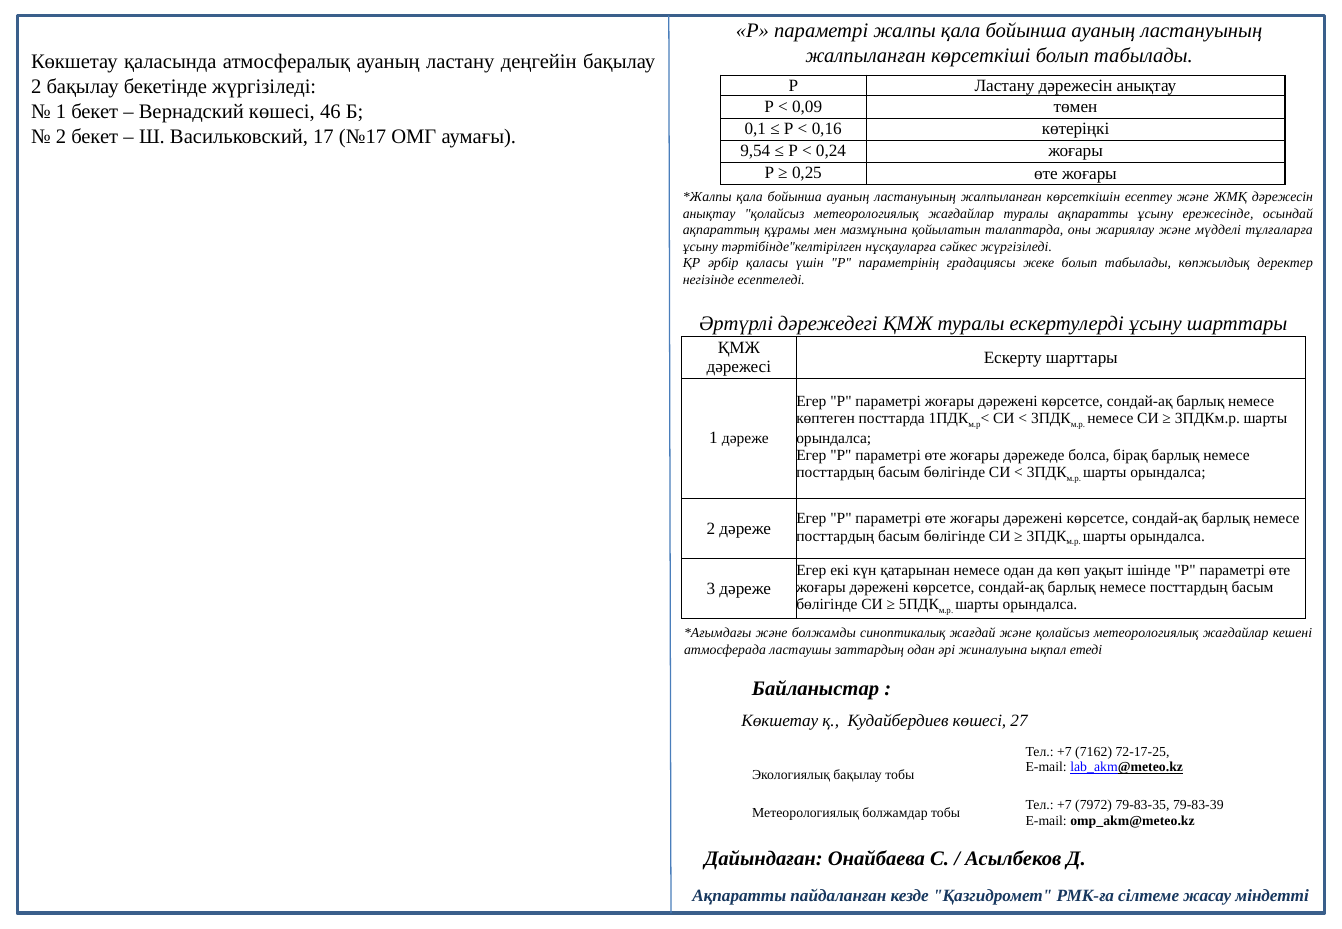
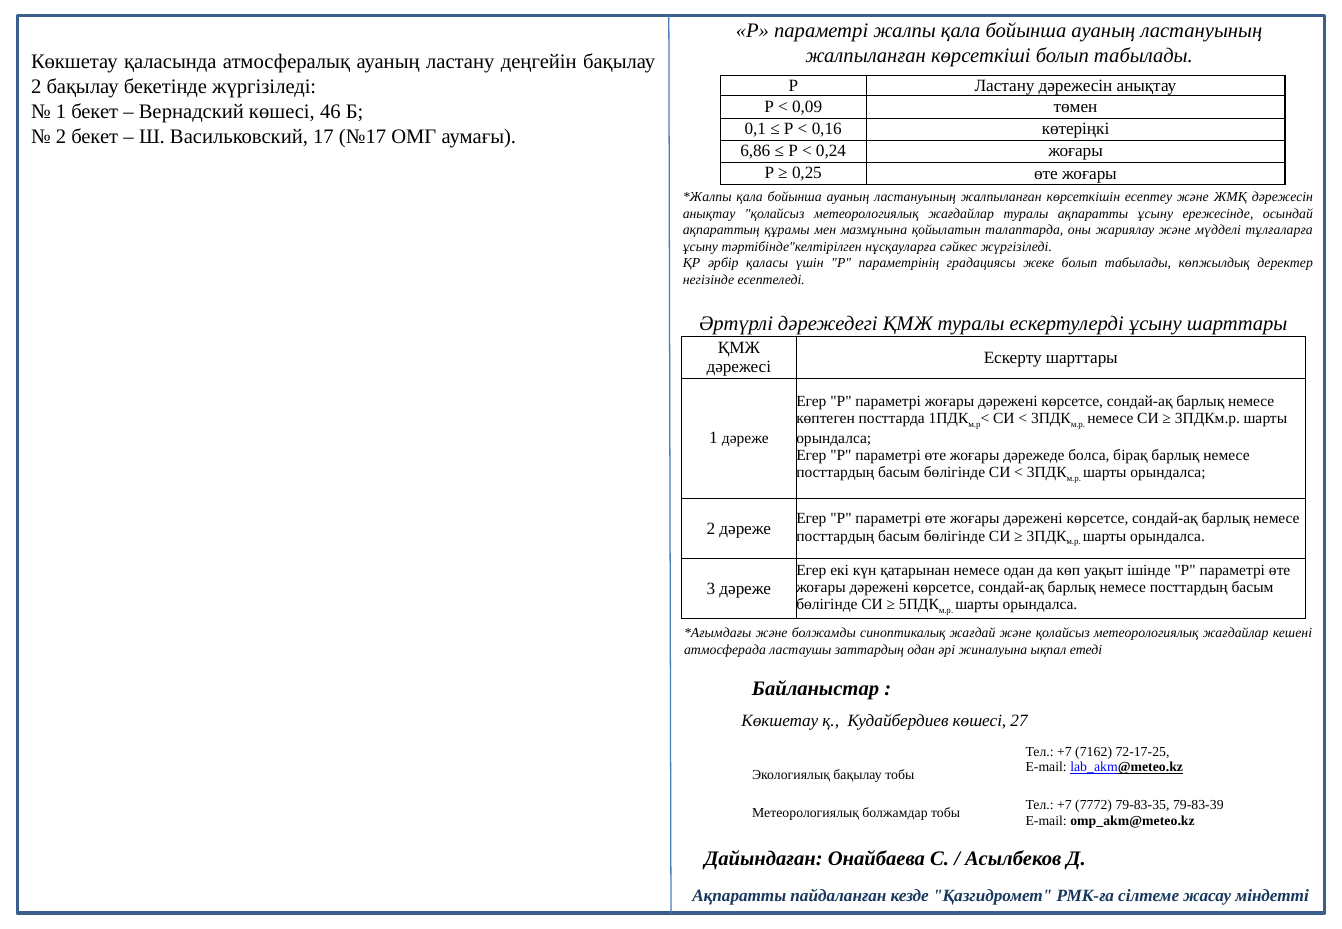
9,54: 9,54 -> 6,86
7972: 7972 -> 7772
